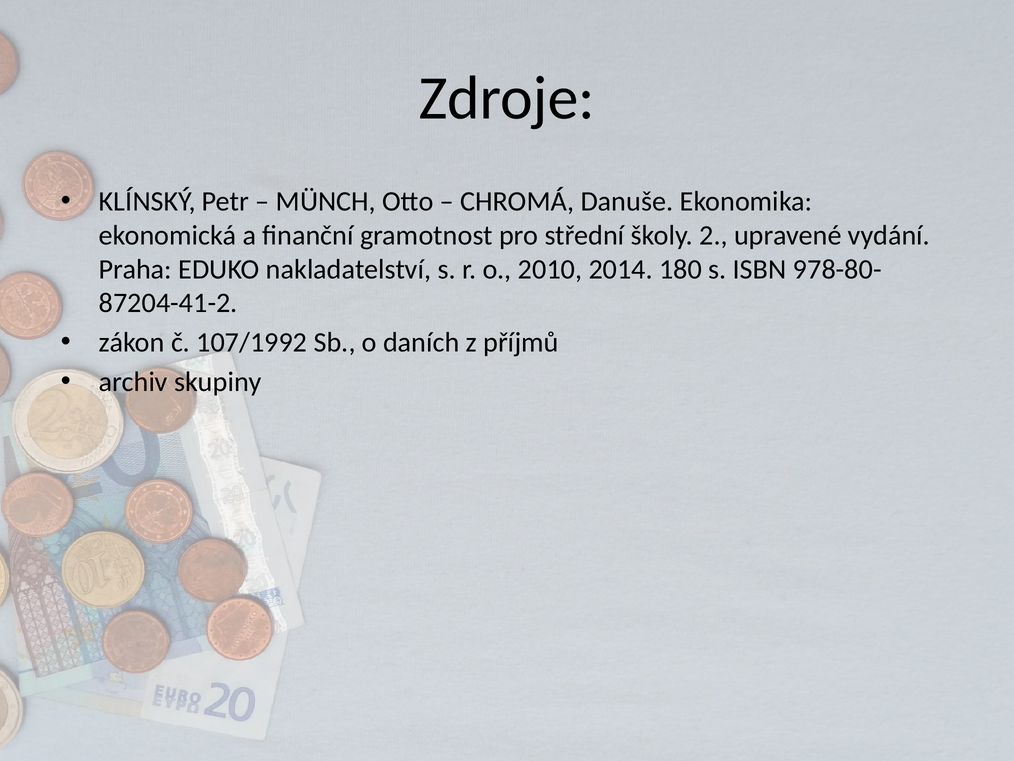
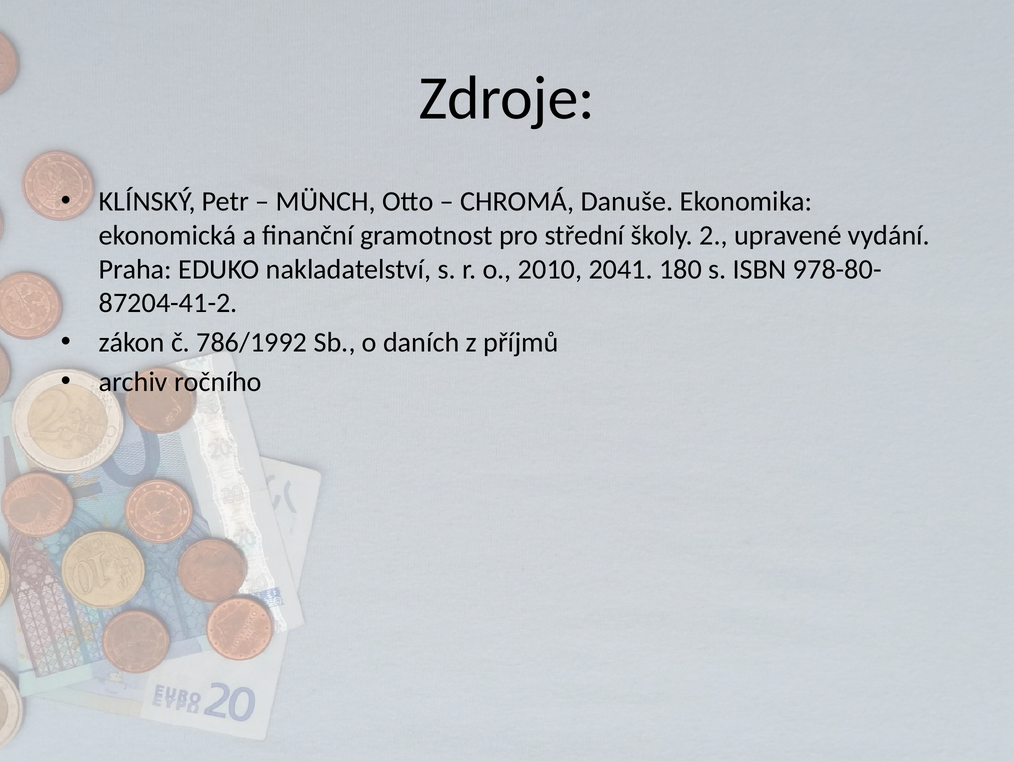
2014: 2014 -> 2041
107/1992: 107/1992 -> 786/1992
skupiny: skupiny -> ročního
